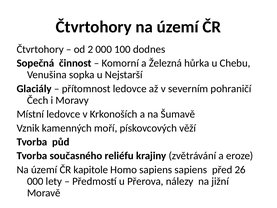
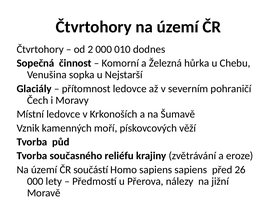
100: 100 -> 010
kapitole: kapitole -> součástí
